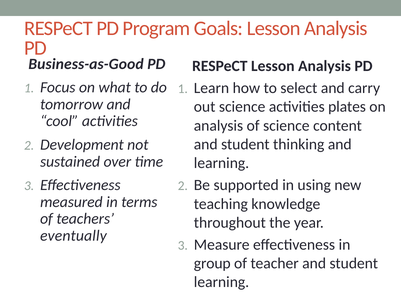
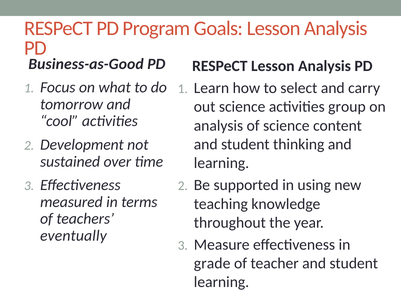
plates: plates -> group
group: group -> grade
